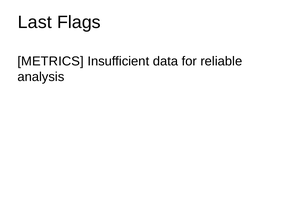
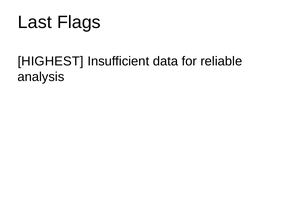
METRICS: METRICS -> HIGHEST
